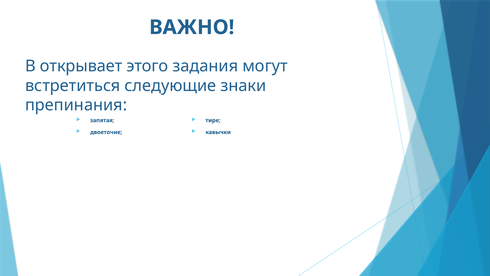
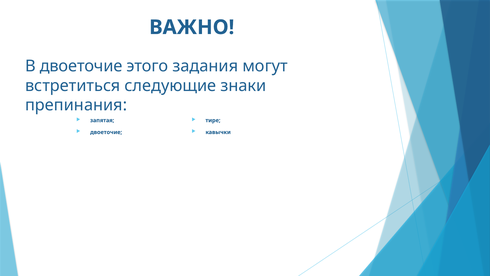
В открывает: открывает -> двоеточие
